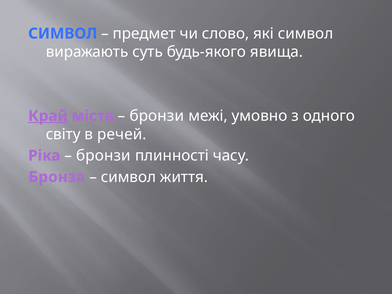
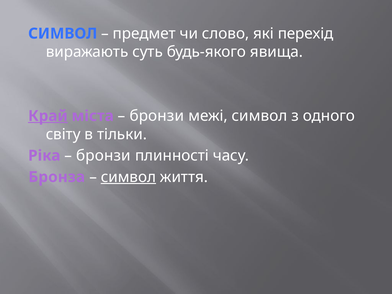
які символ: символ -> перехід
межі умовно: умовно -> символ
речей: речей -> тільки
символ at (128, 177) underline: none -> present
